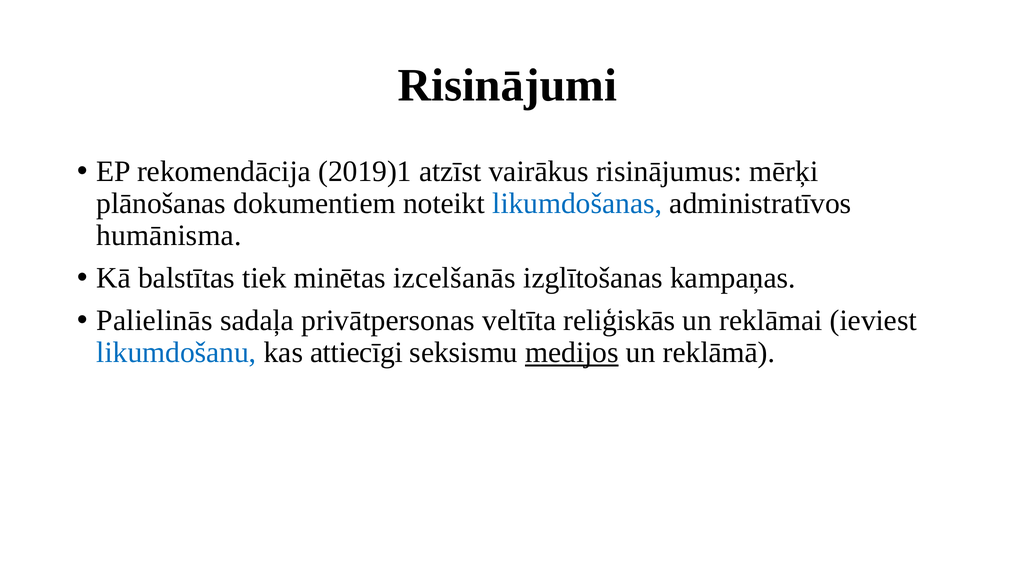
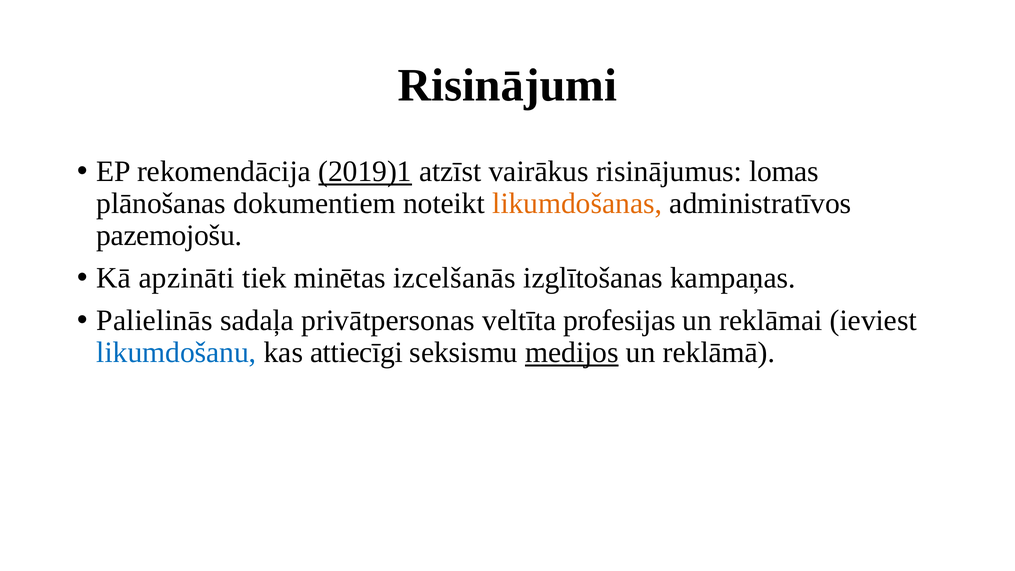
2019)1 underline: none -> present
mērķi: mērķi -> lomas
likumdošanas colour: blue -> orange
humānisma: humānisma -> pazemojošu
balstītas: balstītas -> apzināti
reliģiskās: reliģiskās -> profesijas
